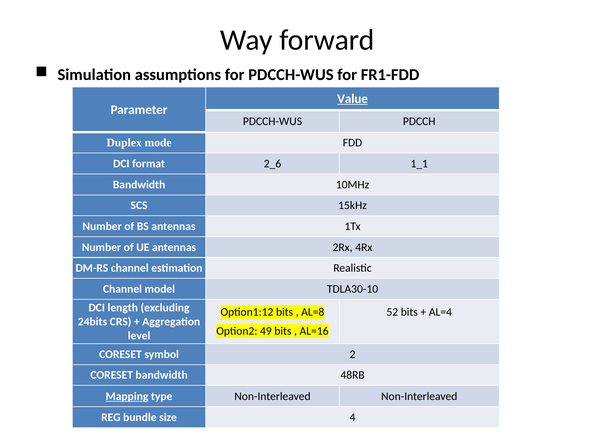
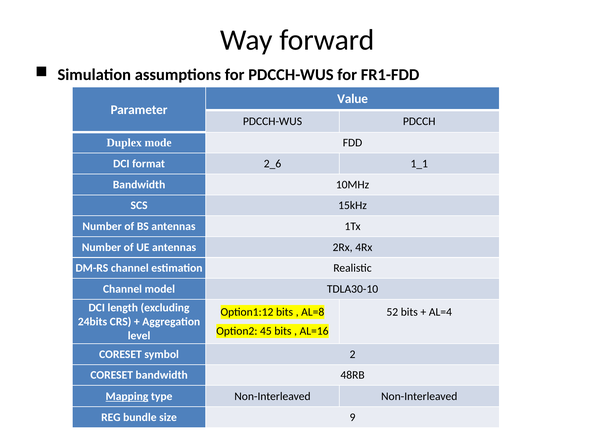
Value underline: present -> none
49: 49 -> 45
4: 4 -> 9
